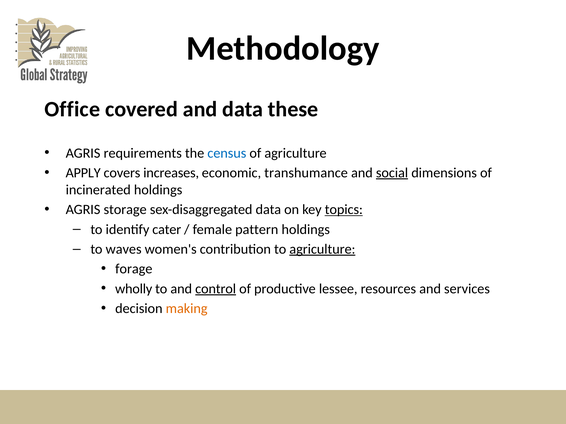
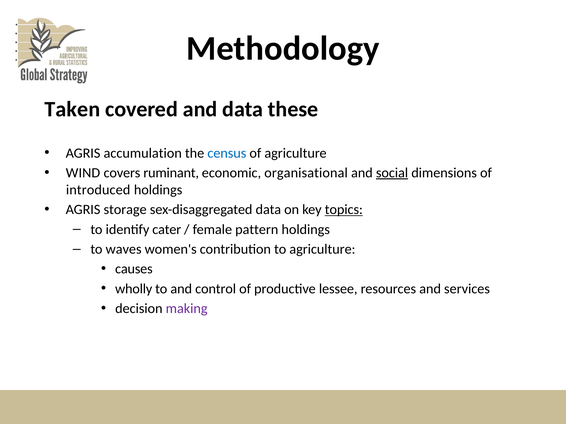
Office: Office -> Taken
requirements: requirements -> accumulation
APPLY: APPLY -> WIND
increases: increases -> ruminant
transhumance: transhumance -> organisational
incinerated: incinerated -> introduced
agriculture at (322, 249) underline: present -> none
forage: forage -> causes
control underline: present -> none
making colour: orange -> purple
